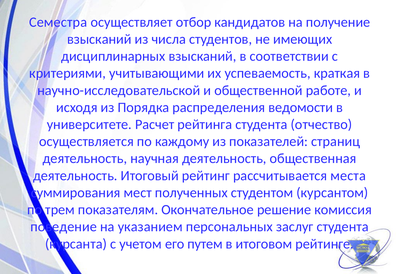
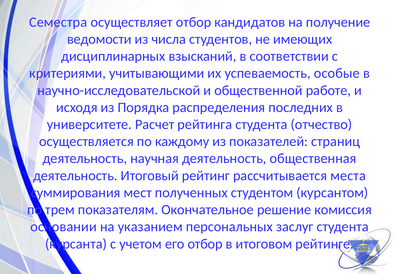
взысканий at (99, 39): взысканий -> ведомости
краткая: краткая -> особые
ведомости: ведомости -> последних
поведение: поведение -> основании
его путем: путем -> отбор
